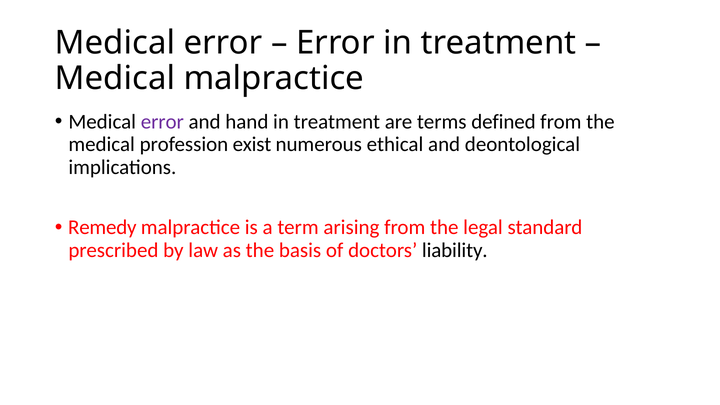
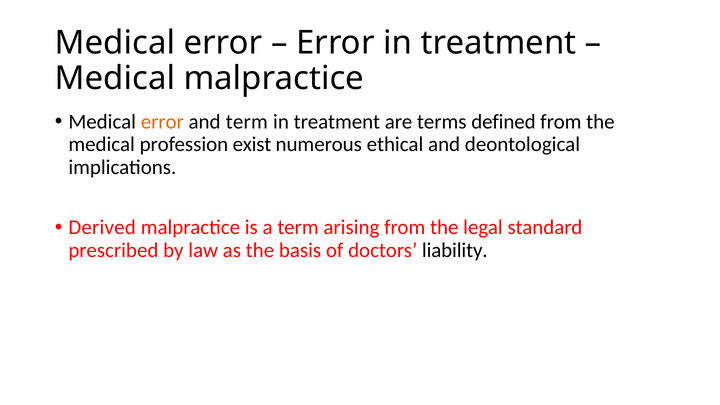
error at (162, 122) colour: purple -> orange
and hand: hand -> term
Remedy: Remedy -> Derived
